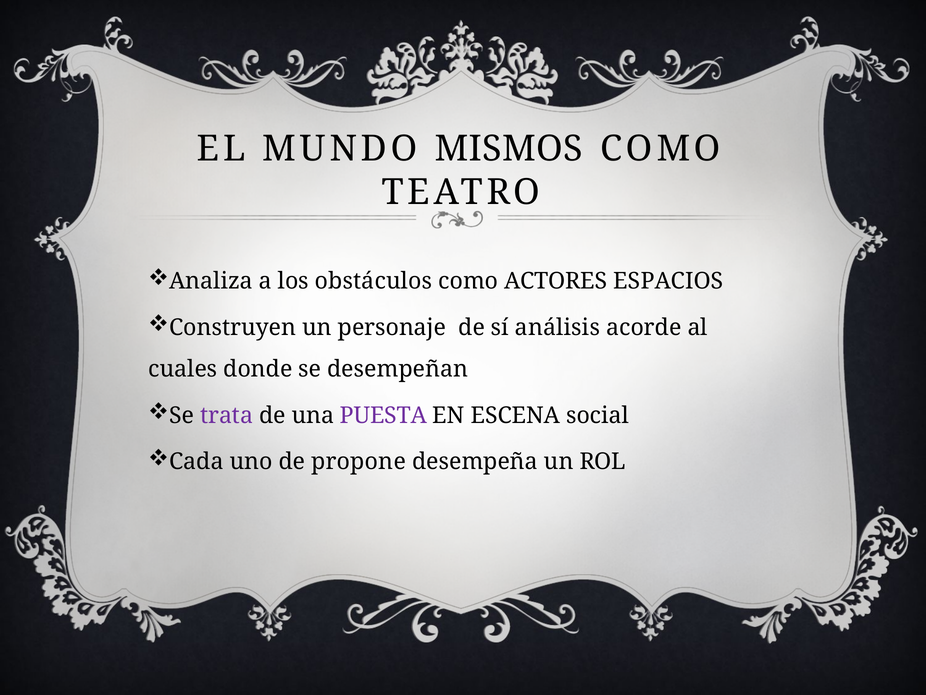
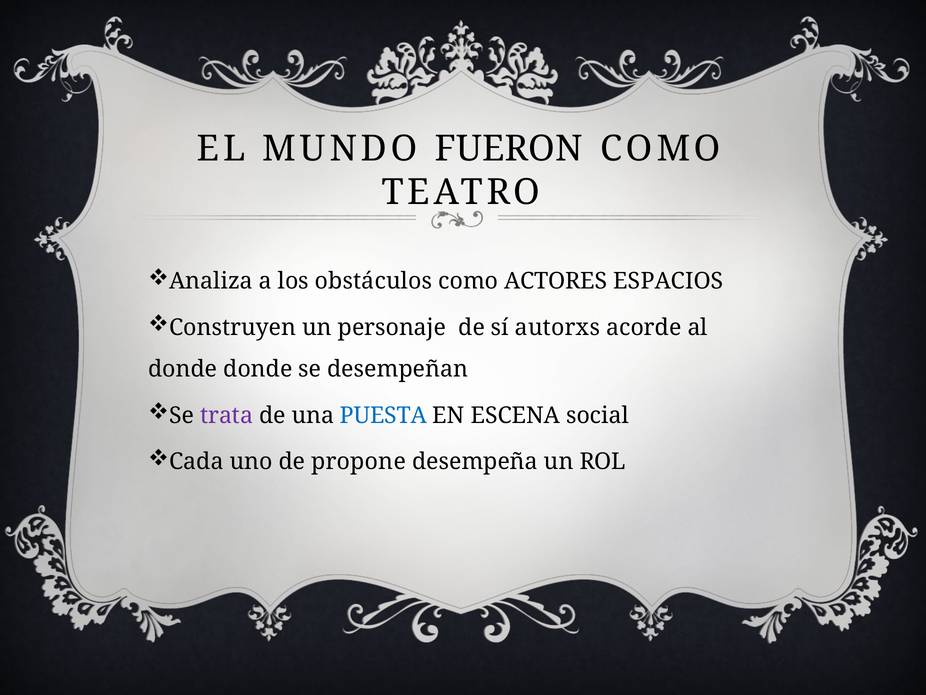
MISMOS: MISMOS -> FUERON
análisis: análisis -> autorxs
cuales at (183, 369): cuales -> donde
PUESTA colour: purple -> blue
